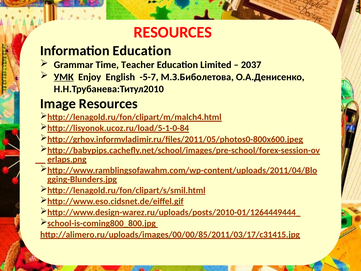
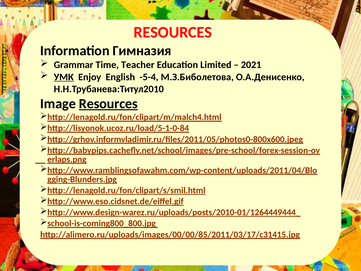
Information Education: Education -> Гимназия
2037: 2037 -> 2021
-5-7: -5-7 -> -5-4
Resources at (108, 104) underline: none -> present
